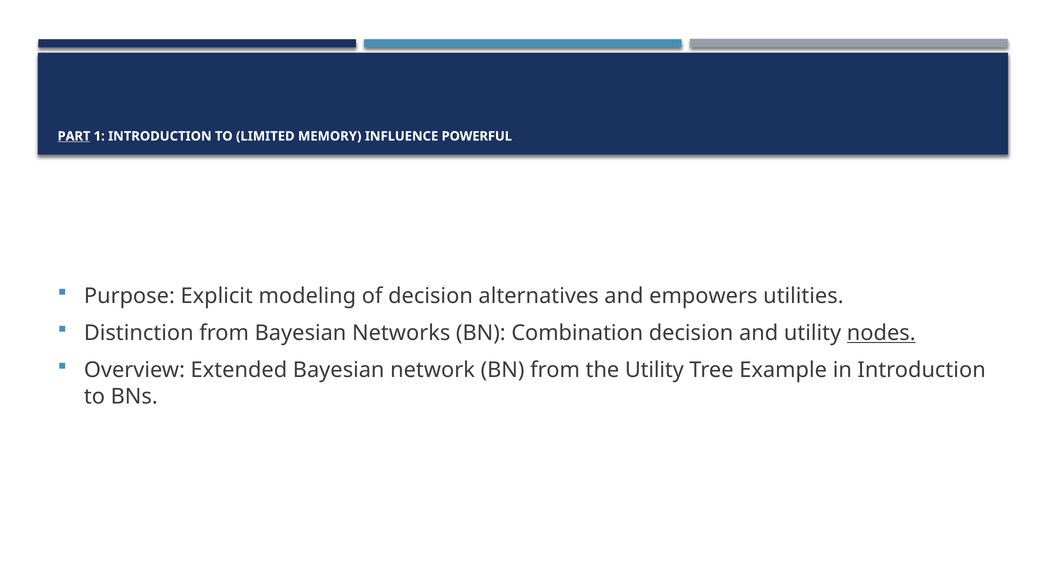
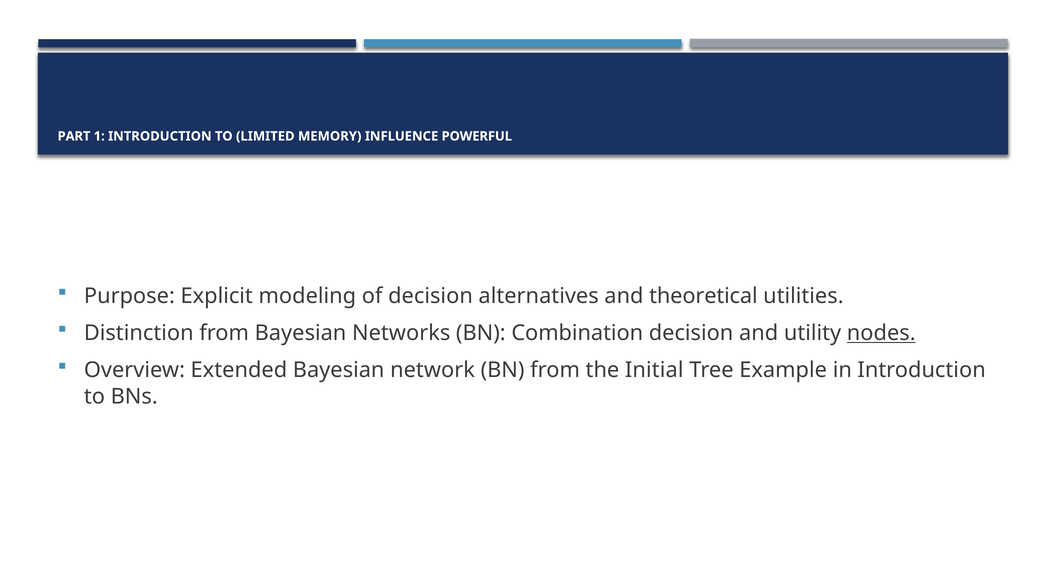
PART underline: present -> none
empowers: empowers -> theoretical
the Utility: Utility -> Initial
